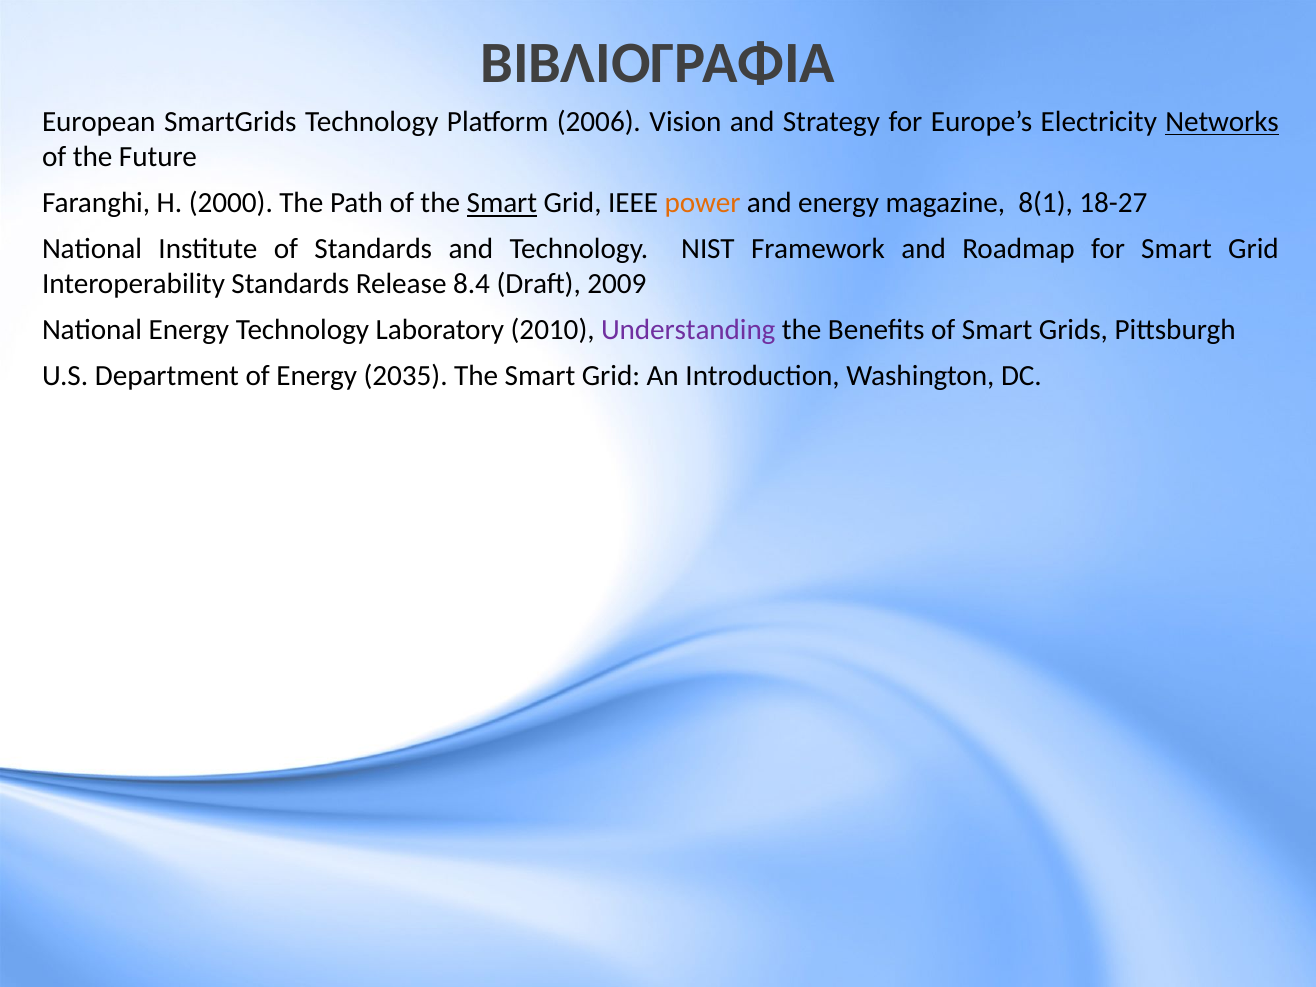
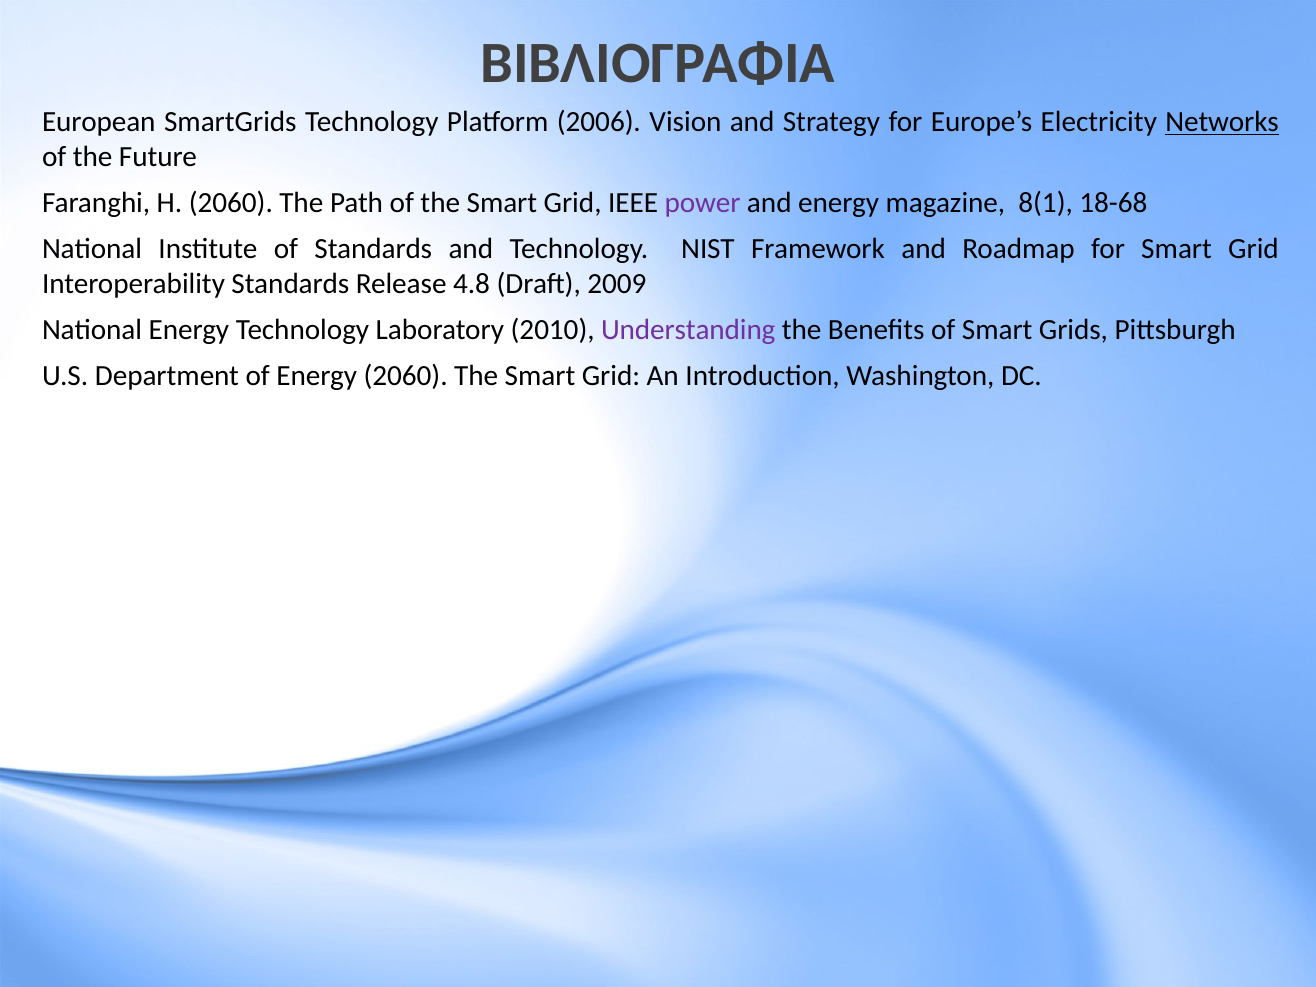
H 2000: 2000 -> 2060
Smart at (502, 203) underline: present -> none
power colour: orange -> purple
18-27: 18-27 -> 18-68
8.4: 8.4 -> 4.8
Energy 2035: 2035 -> 2060
